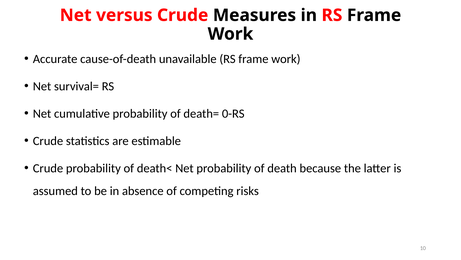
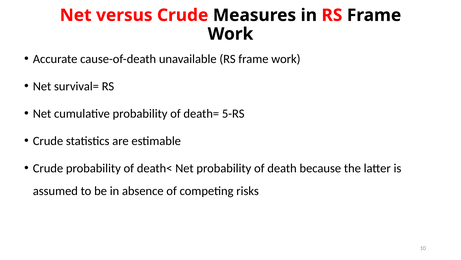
0-RS: 0-RS -> 5-RS
